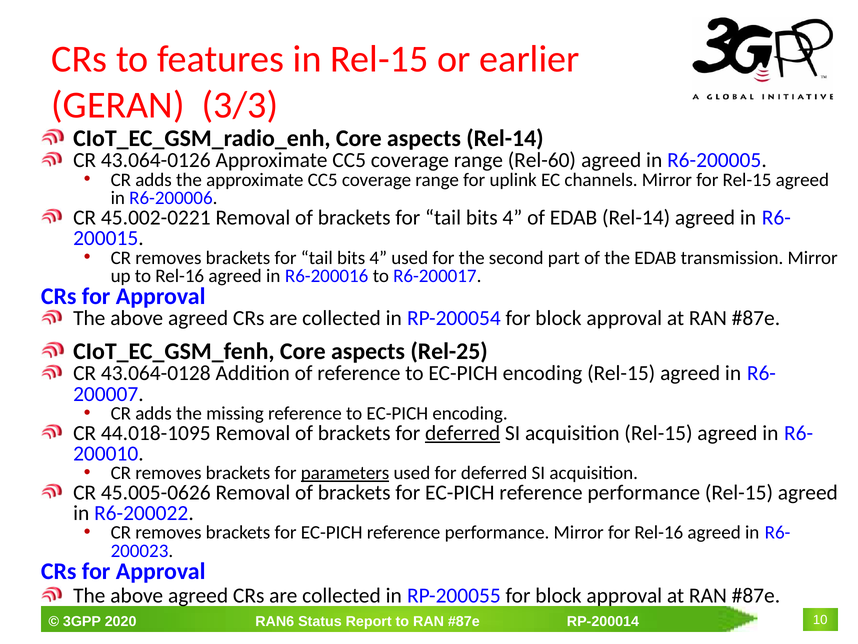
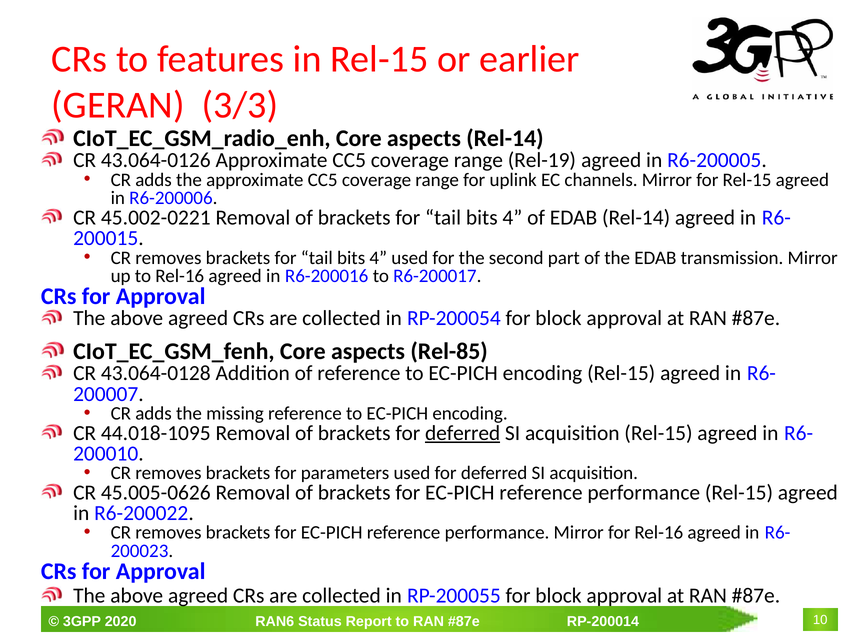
Rel-60: Rel-60 -> Rel-19
Rel-25: Rel-25 -> Rel-85
parameters underline: present -> none
